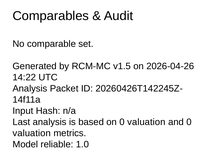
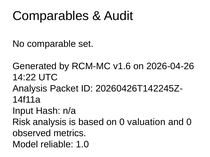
v1.5: v1.5 -> v1.6
Last: Last -> Risk
valuation at (32, 134): valuation -> observed
